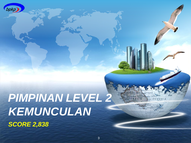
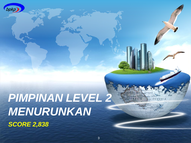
KEMUNCULAN: KEMUNCULAN -> MENURUNKAN
